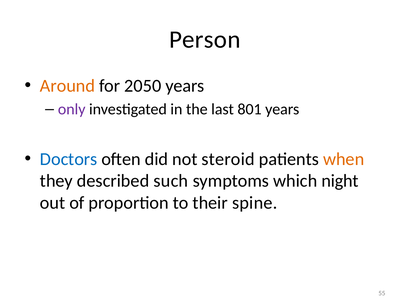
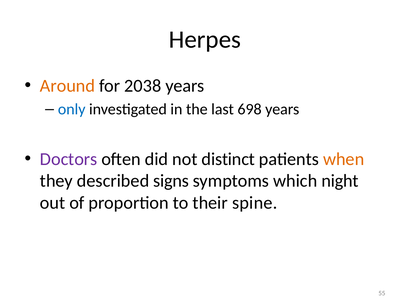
Person: Person -> Herpes
2050: 2050 -> 2038
only colour: purple -> blue
801: 801 -> 698
Doctors colour: blue -> purple
steroid: steroid -> distinct
such: such -> signs
